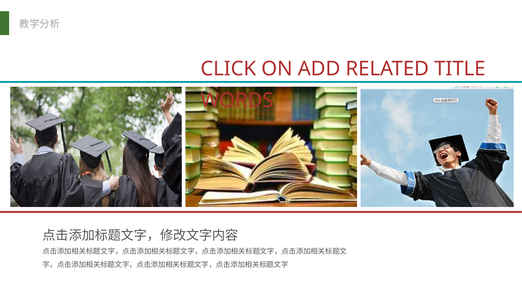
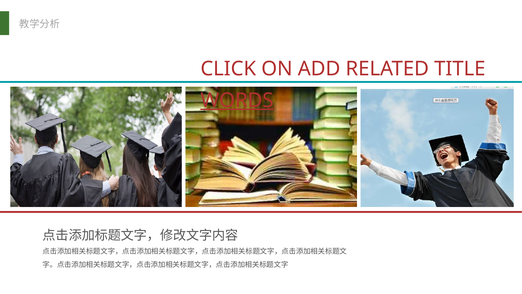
WORDS underline: none -> present
